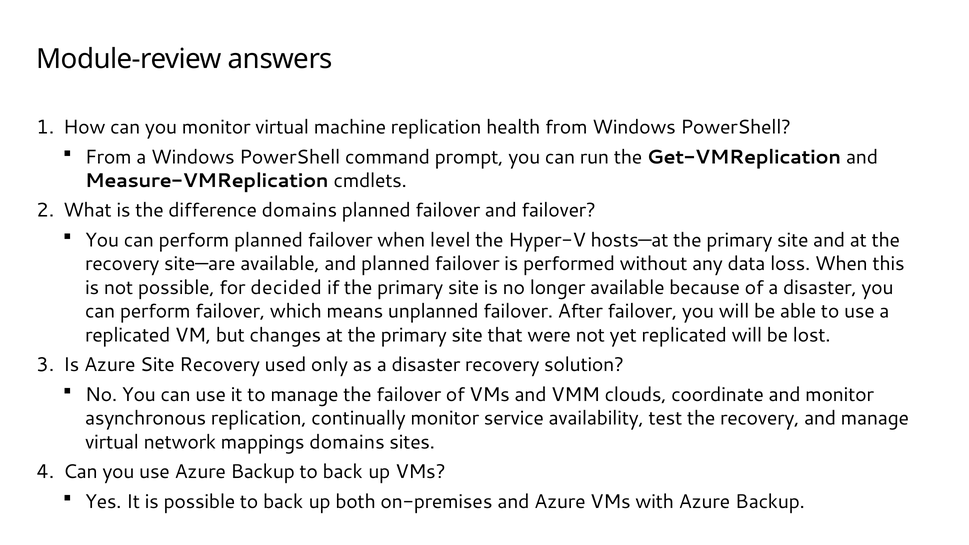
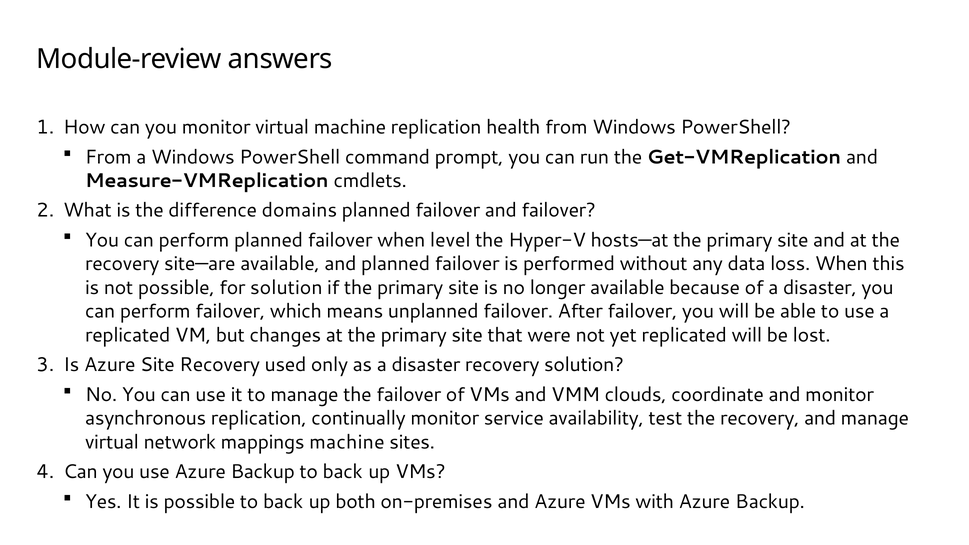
for decided: decided -> solution
mappings domains: domains -> machine
